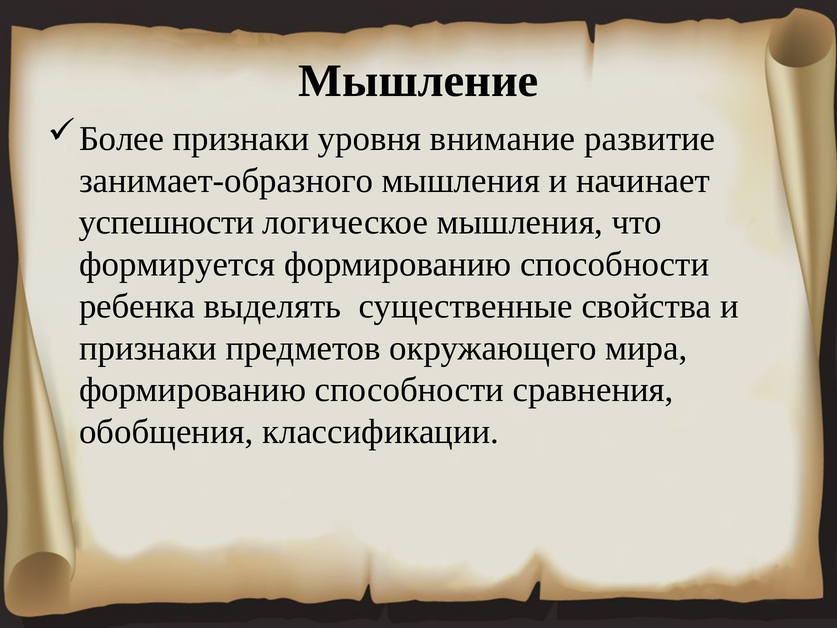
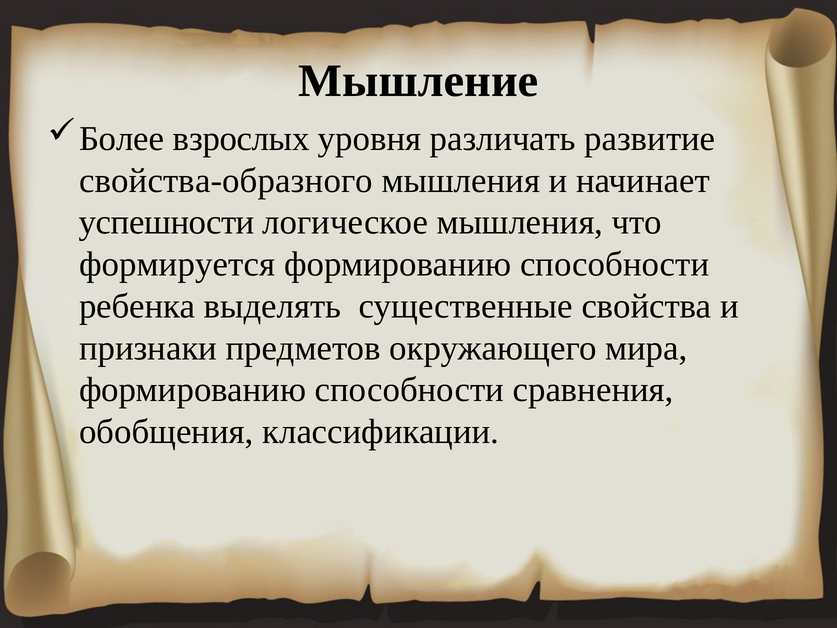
признаки at (241, 139): признаки -> взрослых
внимание: внимание -> различать
занимает-образного: занимает-образного -> свойства-образного
